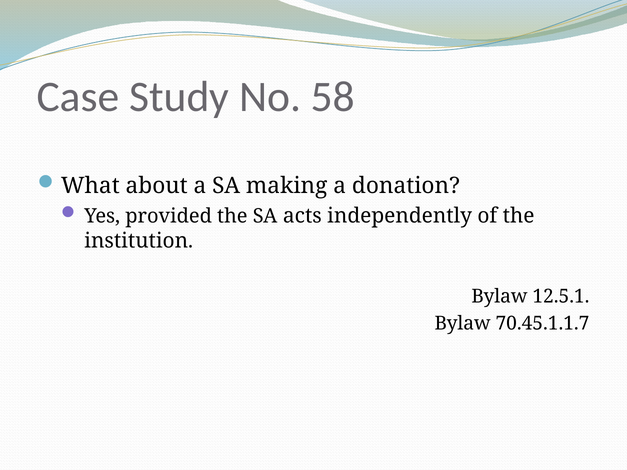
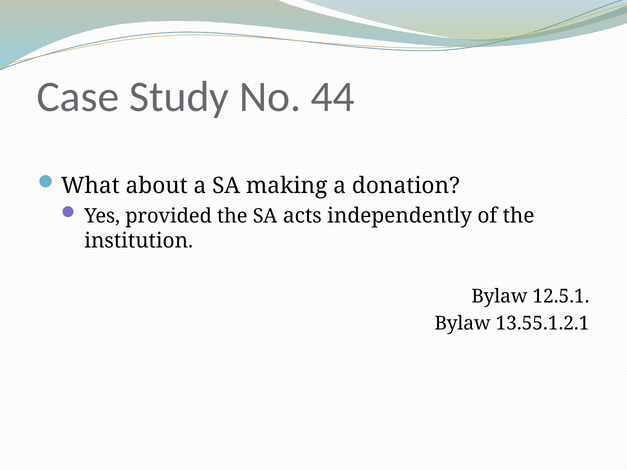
58: 58 -> 44
70.45.1.1.7: 70.45.1.1.7 -> 13.55.1.2.1
